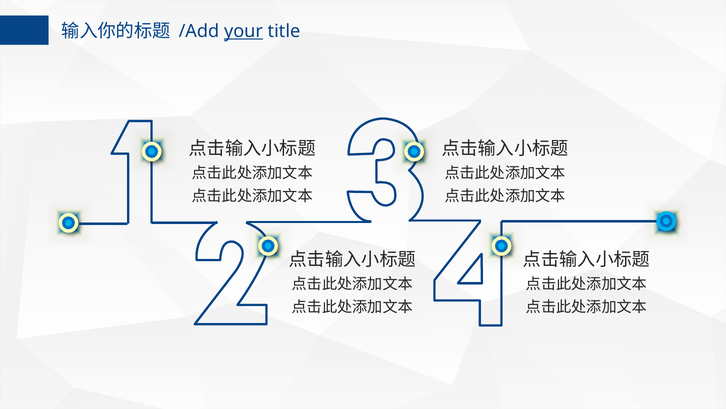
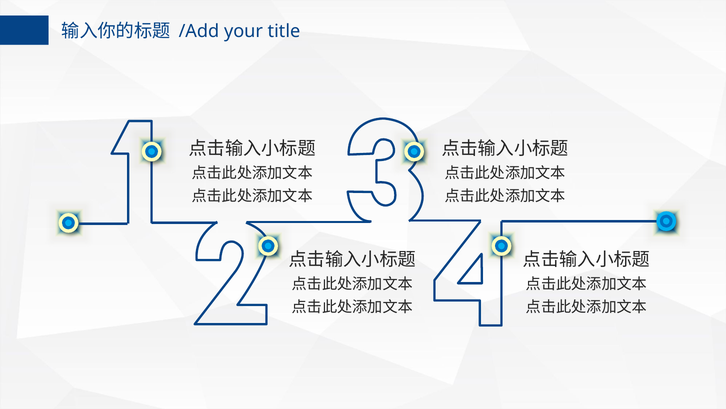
your underline: present -> none
